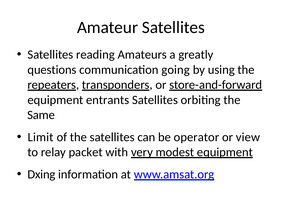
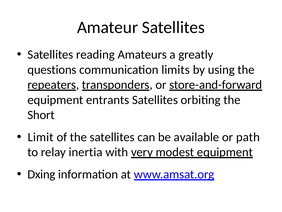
going: going -> limits
Same: Same -> Short
operator: operator -> available
view: view -> path
packet: packet -> inertia
